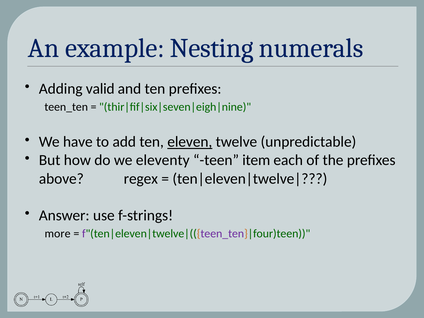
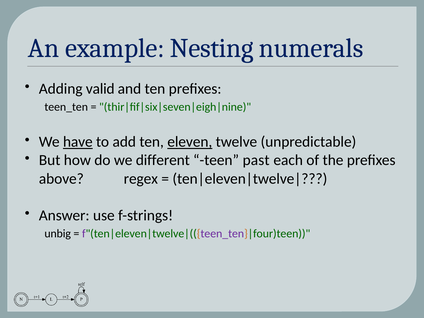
have underline: none -> present
eleventy: eleventy -> different
item: item -> past
more: more -> unbig
